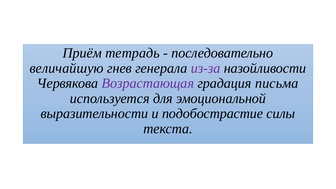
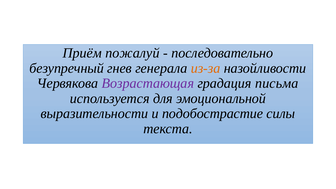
тетрадь: тетрадь -> пожалуй
величайшую: величайшую -> безупречный
из-за colour: purple -> orange
